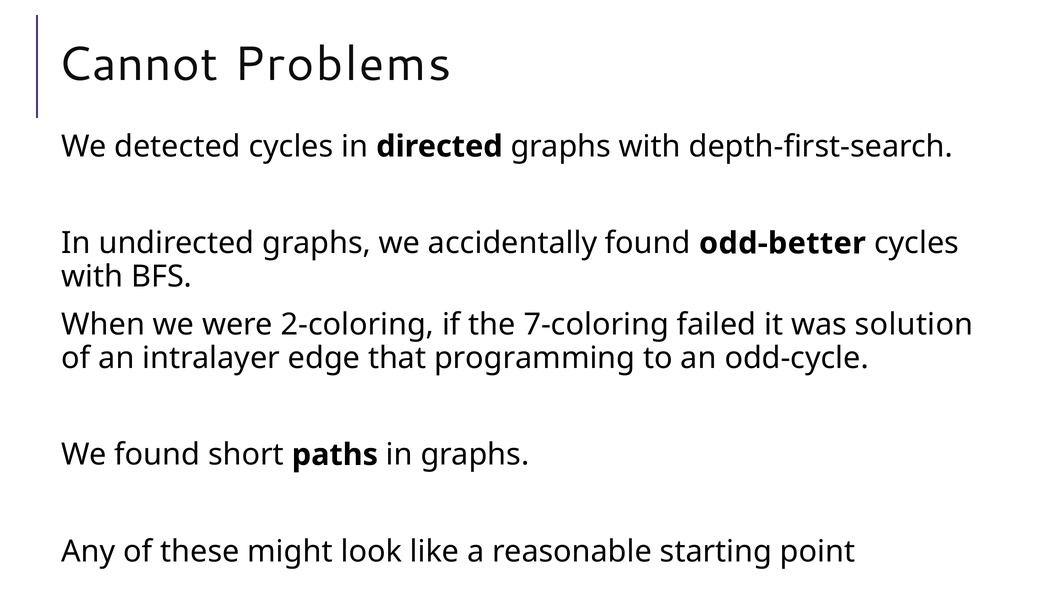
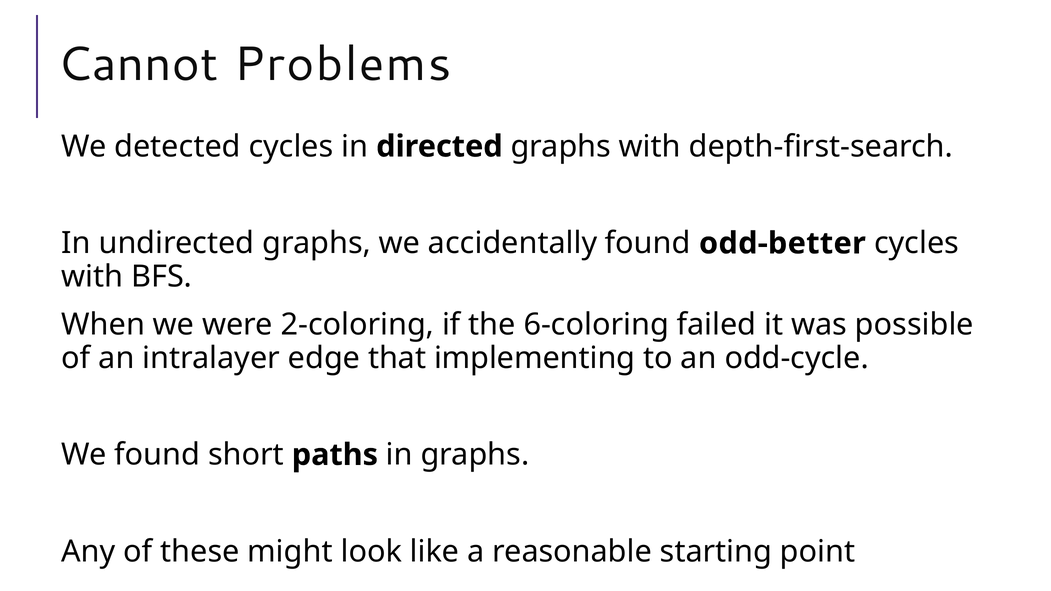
7-coloring: 7-coloring -> 6-coloring
solution: solution -> possible
programming: programming -> implementing
